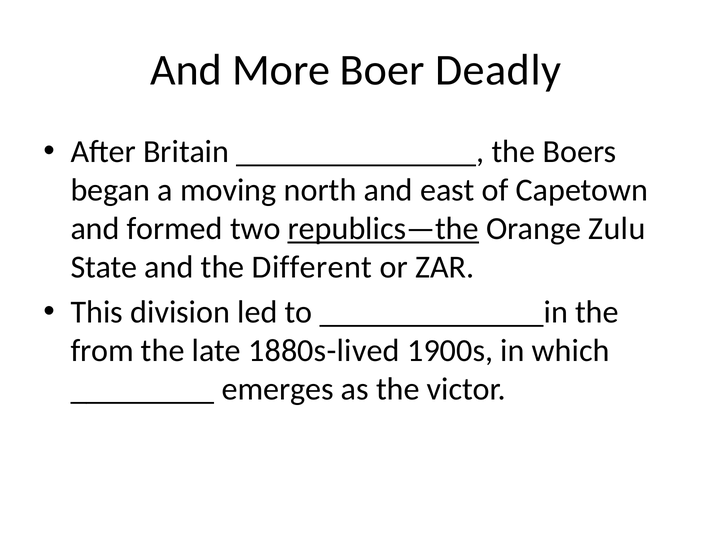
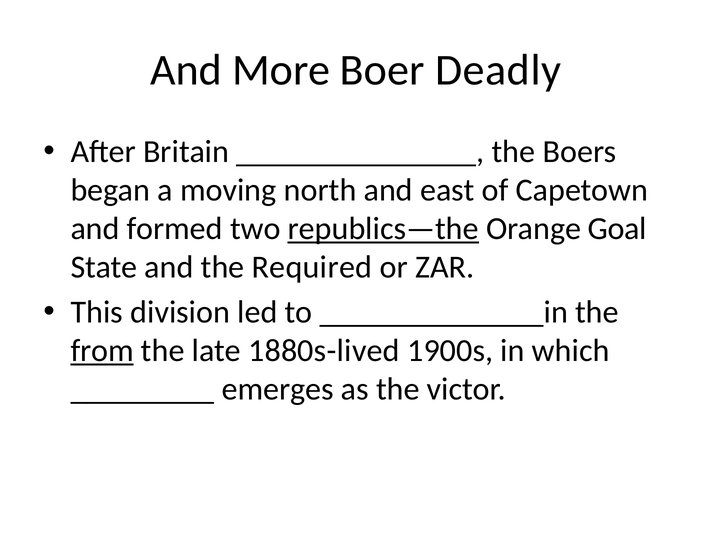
Zulu: Zulu -> Goal
Different: Different -> Required
from underline: none -> present
